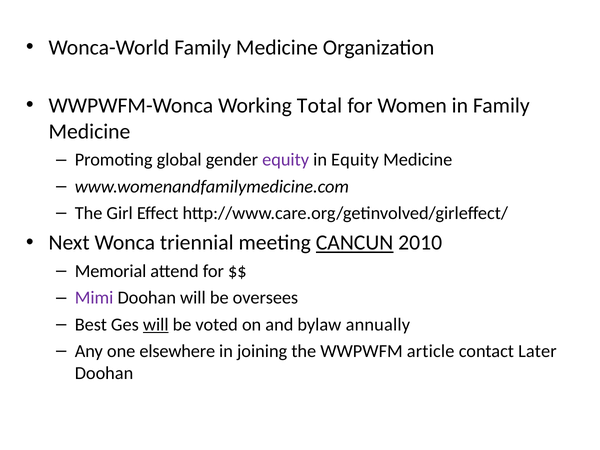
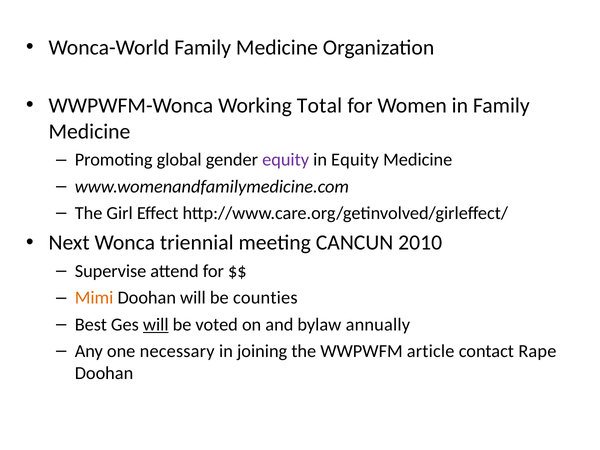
CANCUN underline: present -> none
Memorial: Memorial -> Supervise
Mimi colour: purple -> orange
oversees: oversees -> counties
elsewhere: elsewhere -> necessary
Later: Later -> Rape
